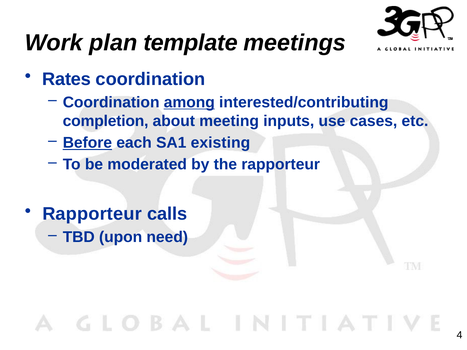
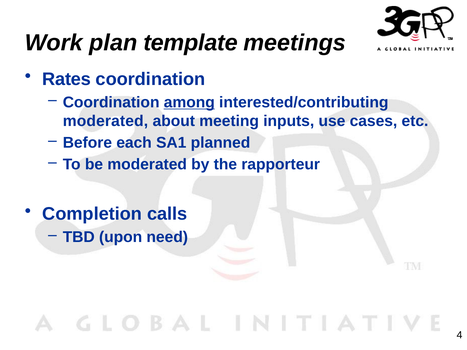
completion at (106, 121): completion -> moderated
Before underline: present -> none
existing: existing -> planned
Rapporteur at (92, 214): Rapporteur -> Completion
